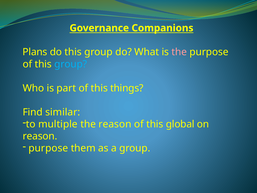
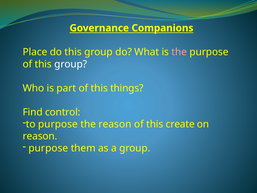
Plans: Plans -> Place
group at (71, 64) colour: light blue -> white
similar: similar -> control
to multiple: multiple -> purpose
global: global -> create
